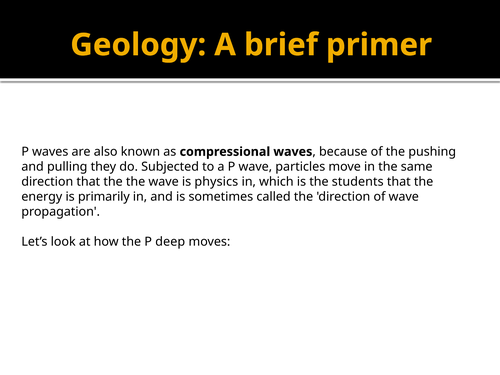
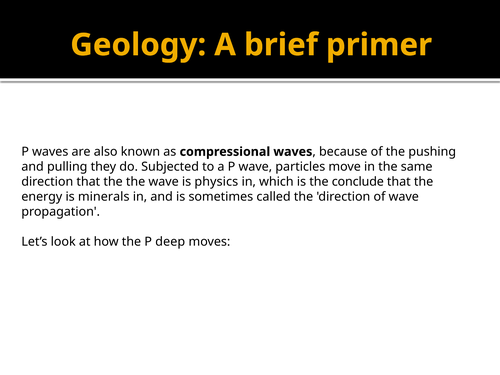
students: students -> conclude
primarily: primarily -> minerals
